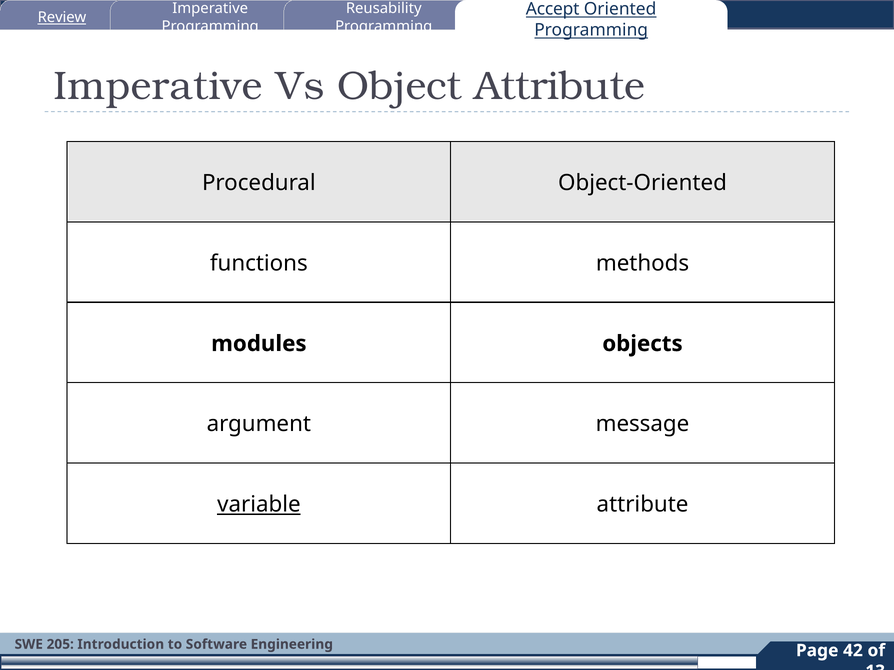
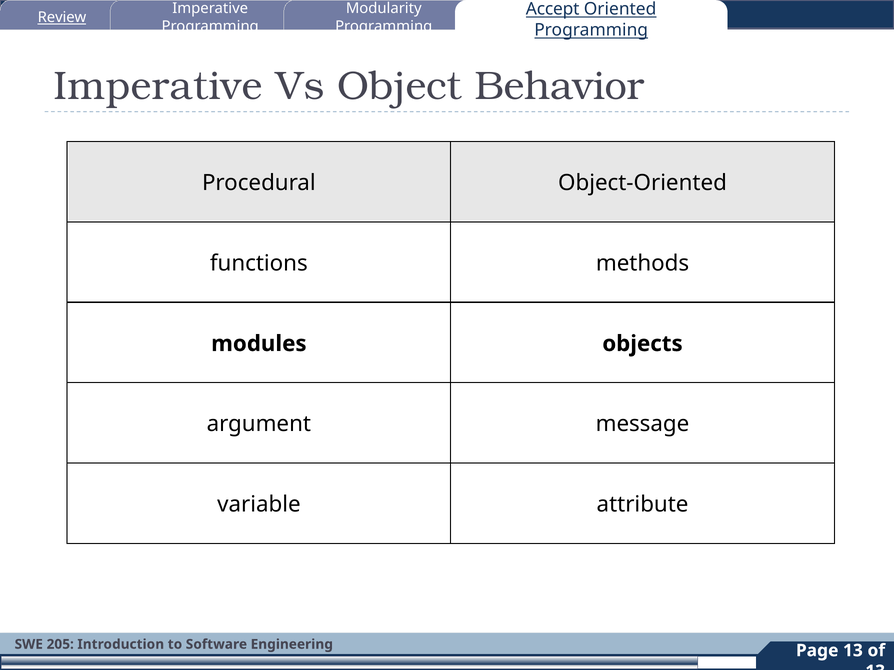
Reusability: Reusability -> Modularity
Object Attribute: Attribute -> Behavior
variable underline: present -> none
Page 42: 42 -> 13
